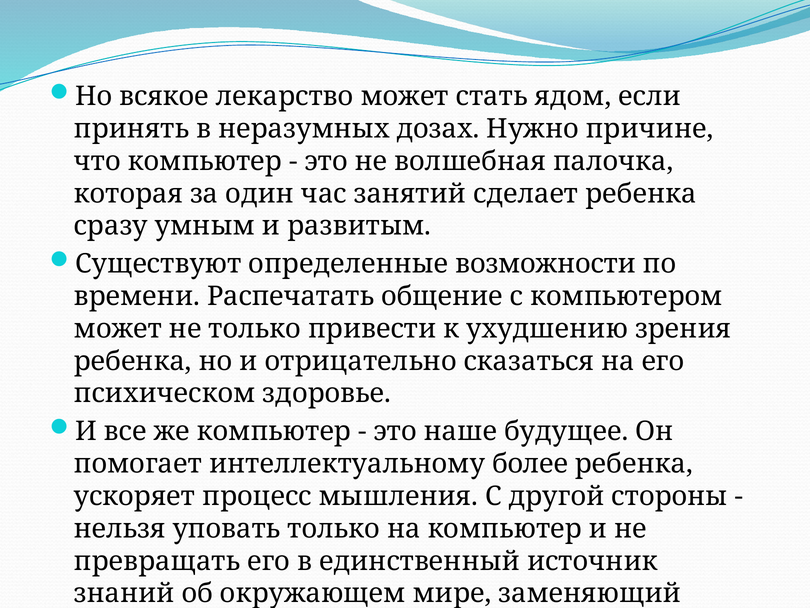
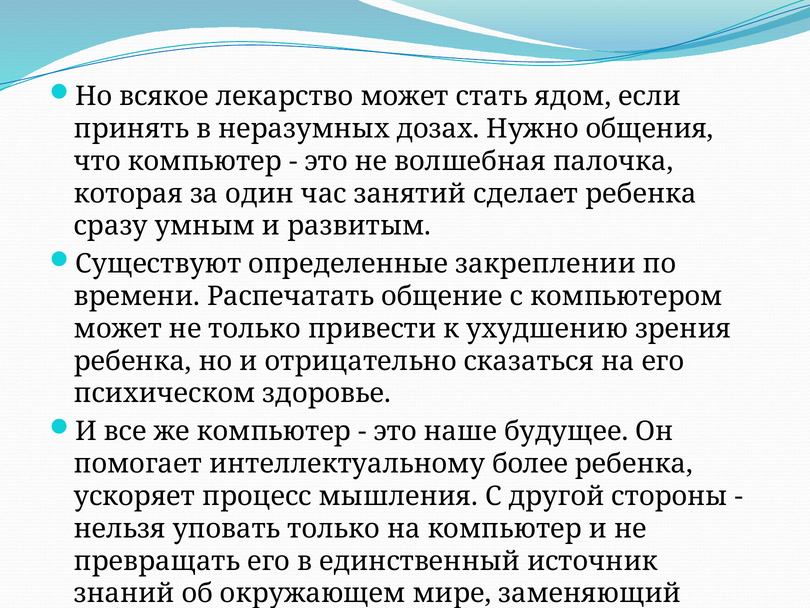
причине: причине -> общения
возможности: возможности -> закреплении
